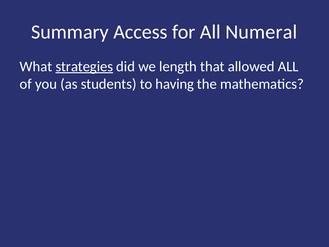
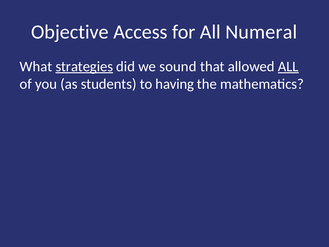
Summary: Summary -> Objective
length: length -> sound
ALL at (288, 66) underline: none -> present
